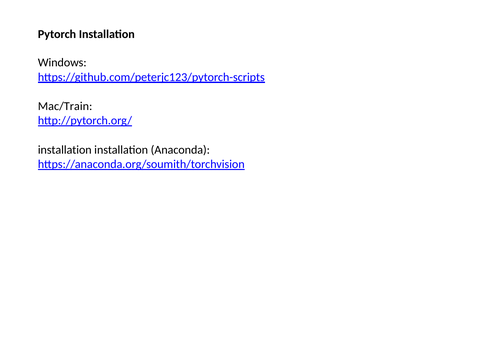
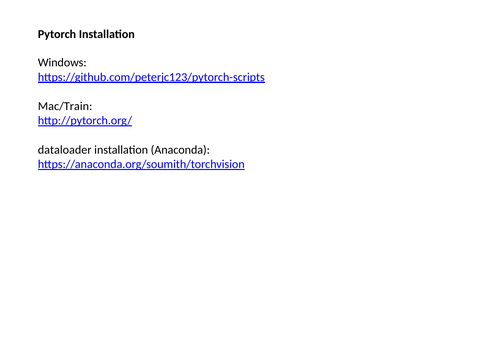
installation at (65, 150): installation -> dataloader
